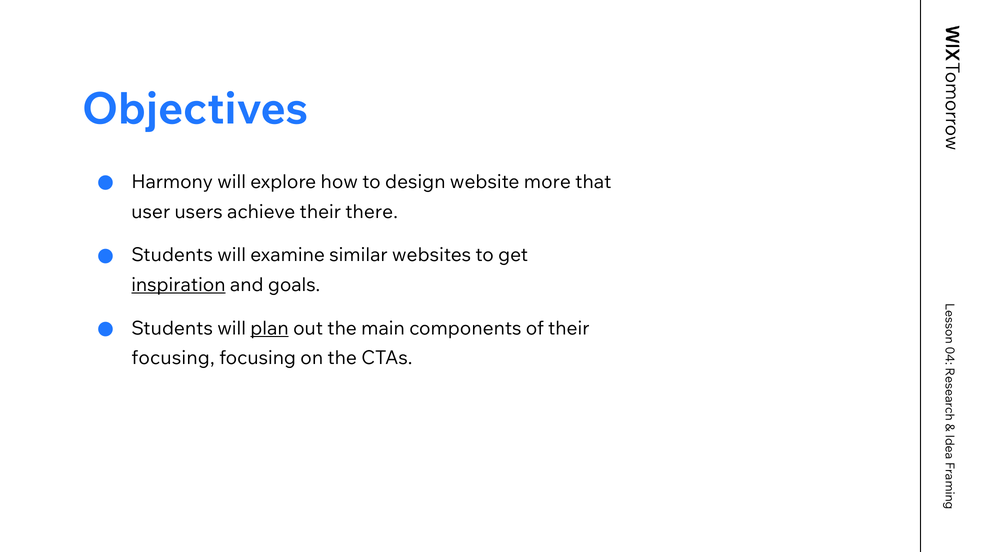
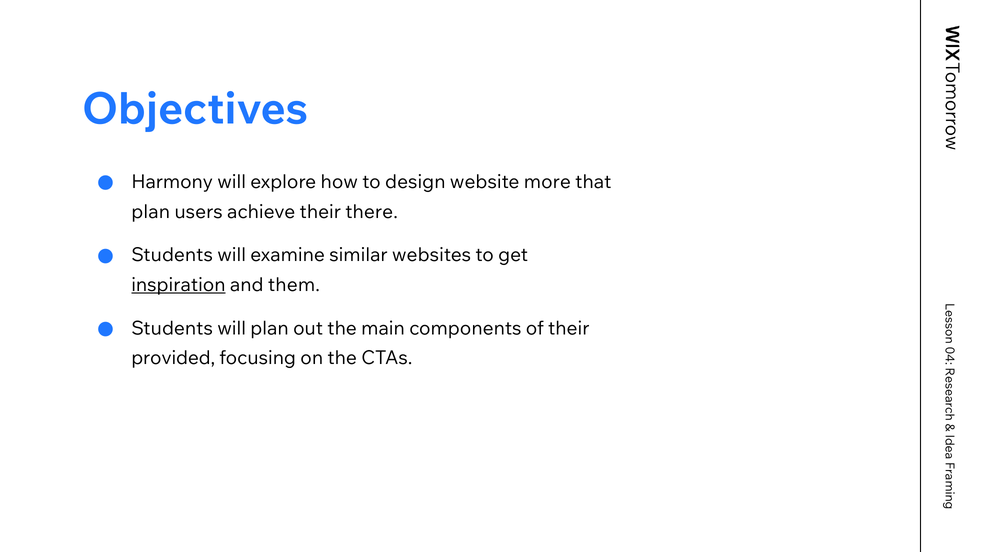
user at (151, 212): user -> plan
goals: goals -> them
plan at (270, 329) underline: present -> none
focusing at (173, 358): focusing -> provided
